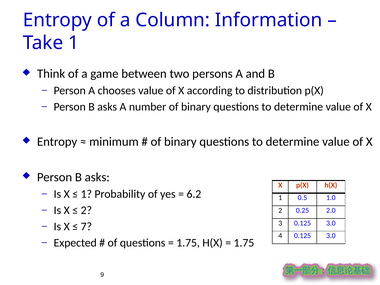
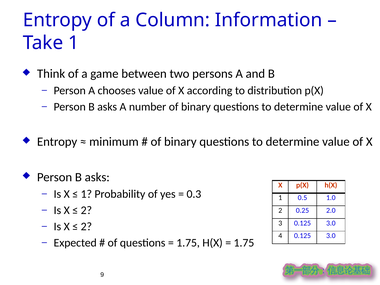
6.2: 6.2 -> 0.3
7 at (86, 226): 7 -> 2
